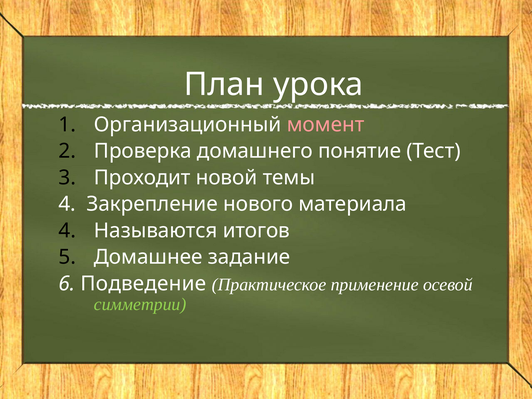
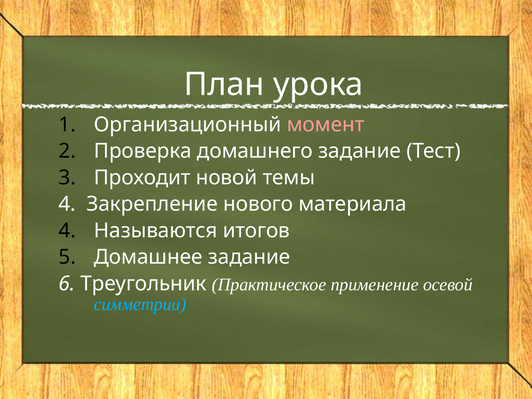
домашнего понятие: понятие -> задание
Подведение: Подведение -> Треугольник
симметрии colour: light green -> light blue
